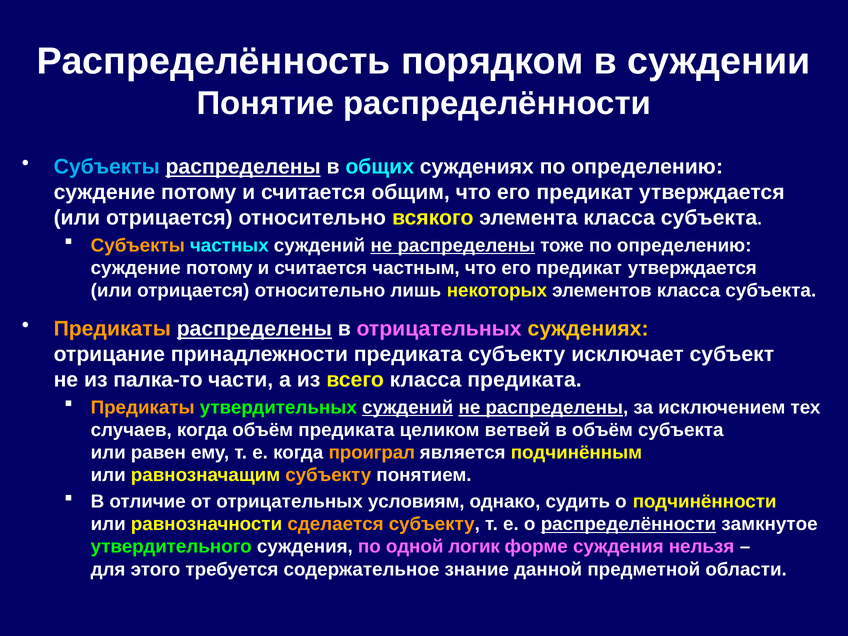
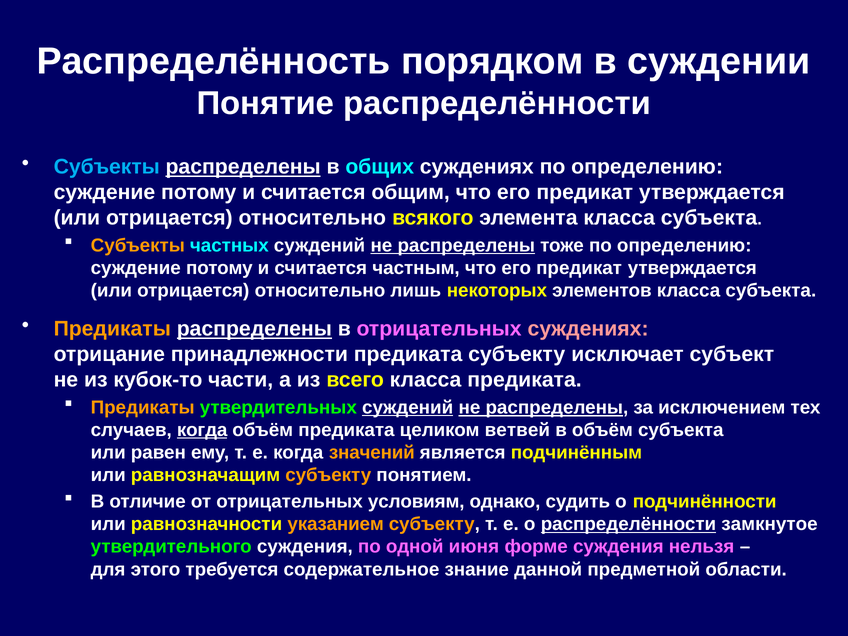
суждениях at (588, 329) colour: yellow -> pink
палка-то: палка-то -> кубок-то
когда at (202, 430) underline: none -> present
проиграл: проиграл -> значений
сделается: сделается -> указанием
логик: логик -> июня
